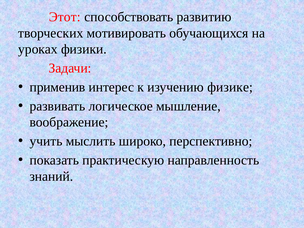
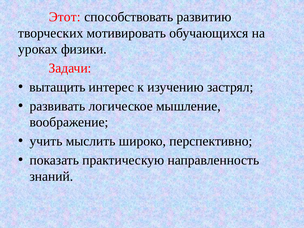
применив: применив -> вытащить
физике: физике -> застрял
